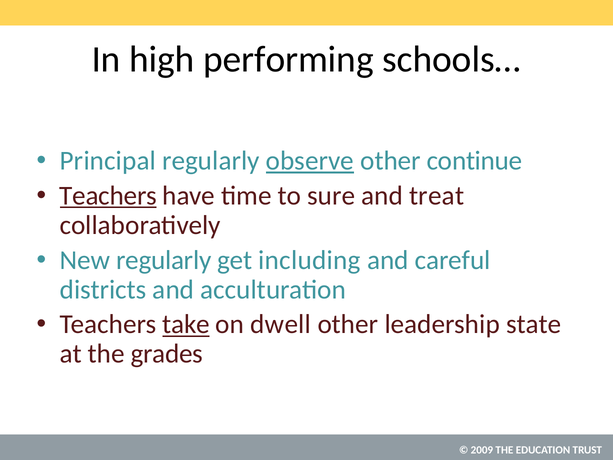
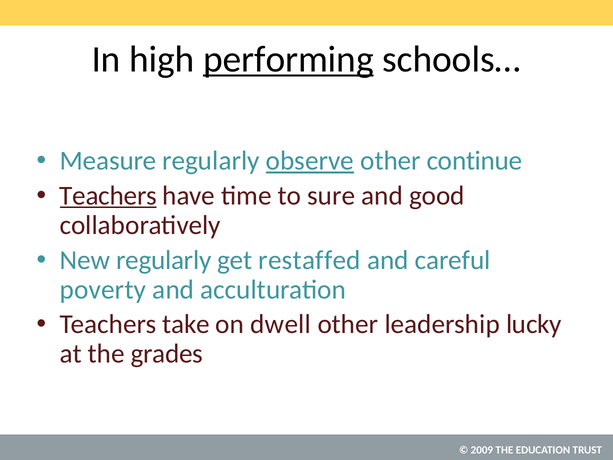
performing underline: none -> present
Principal: Principal -> Measure
treat: treat -> good
including: including -> restaffed
districts: districts -> poverty
take underline: present -> none
state: state -> lucky
